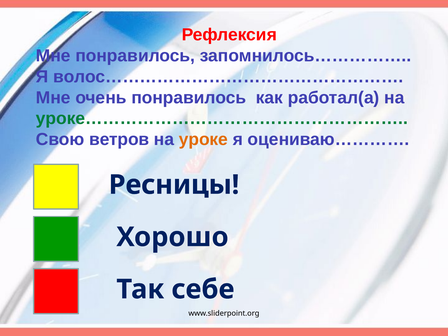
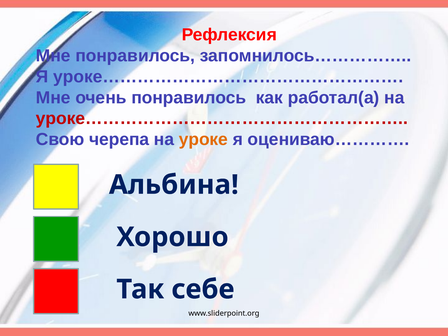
волос……………………………………………: волос…………………………………………… -> уроке……………………………………………
уроке……………………………………………… colour: green -> red
ветров: ветров -> черепа
Ресницы: Ресницы -> Альбина
